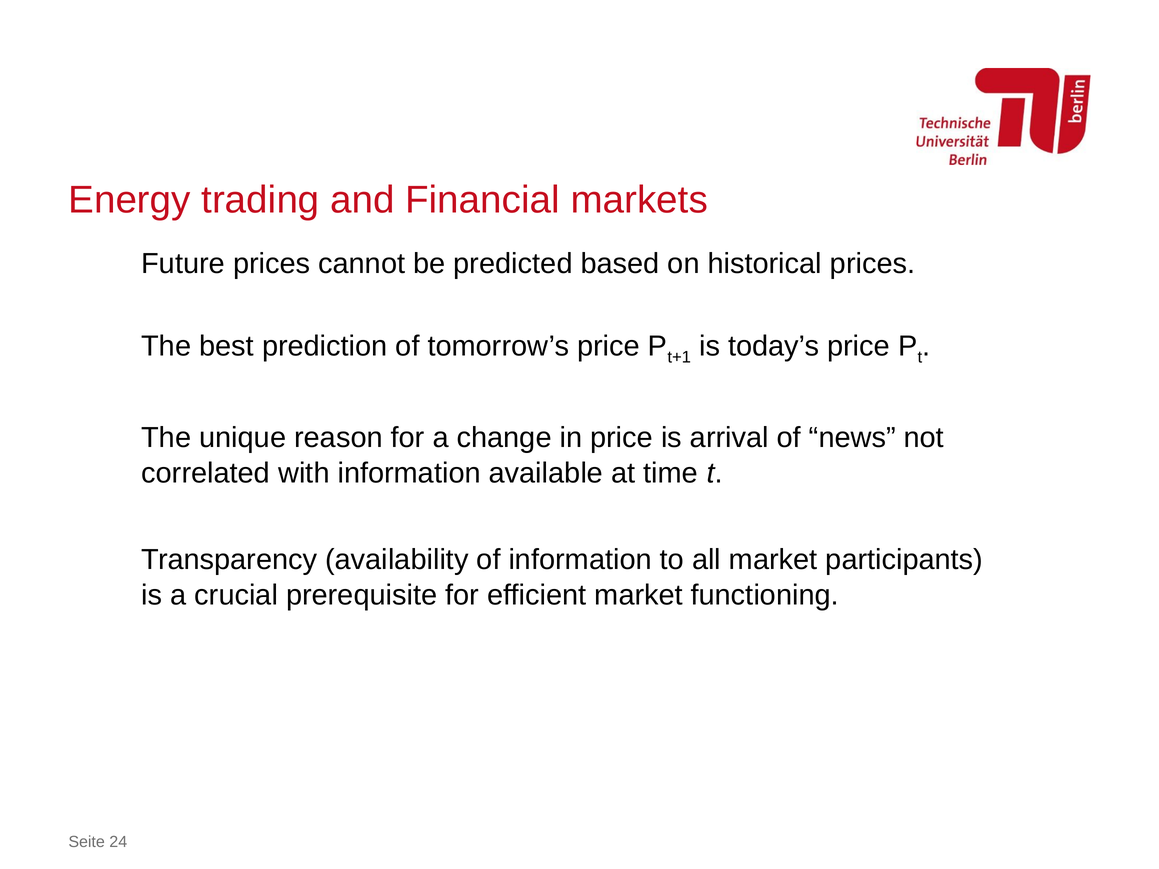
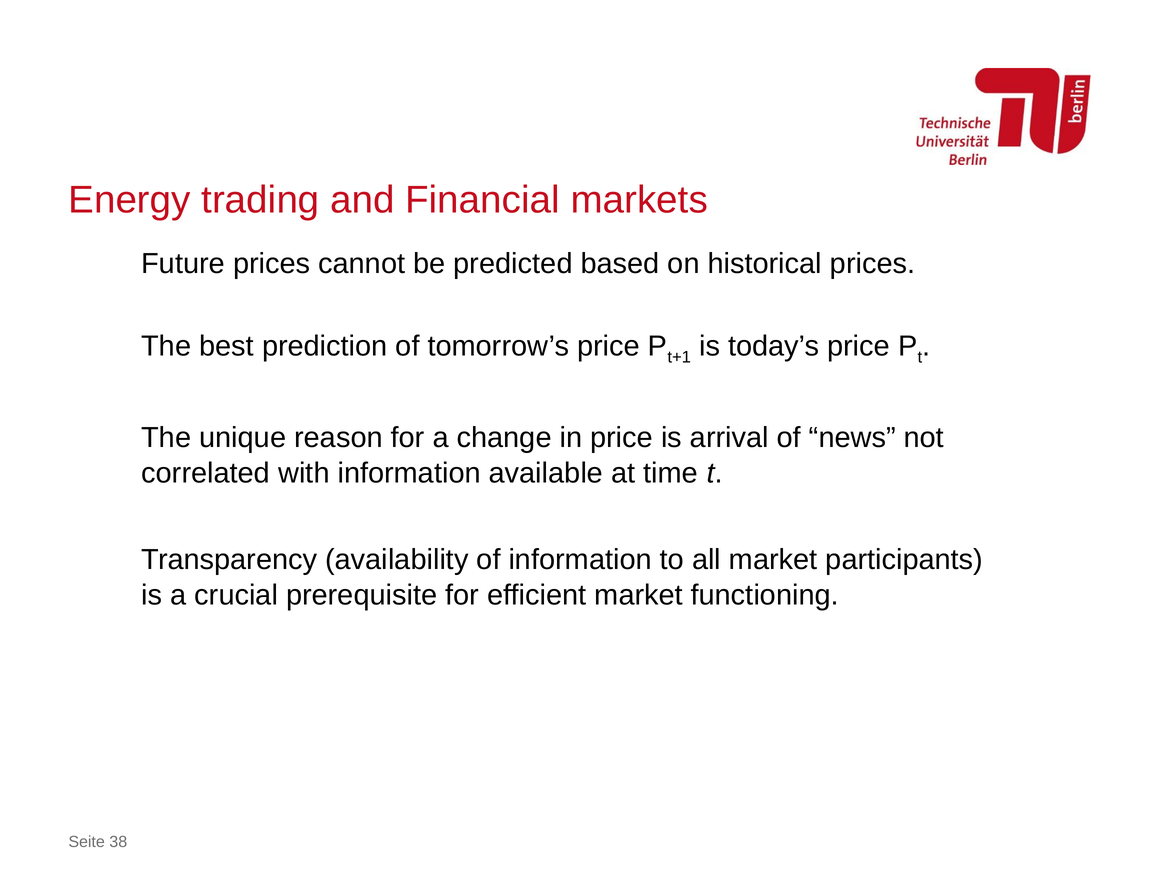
24: 24 -> 38
